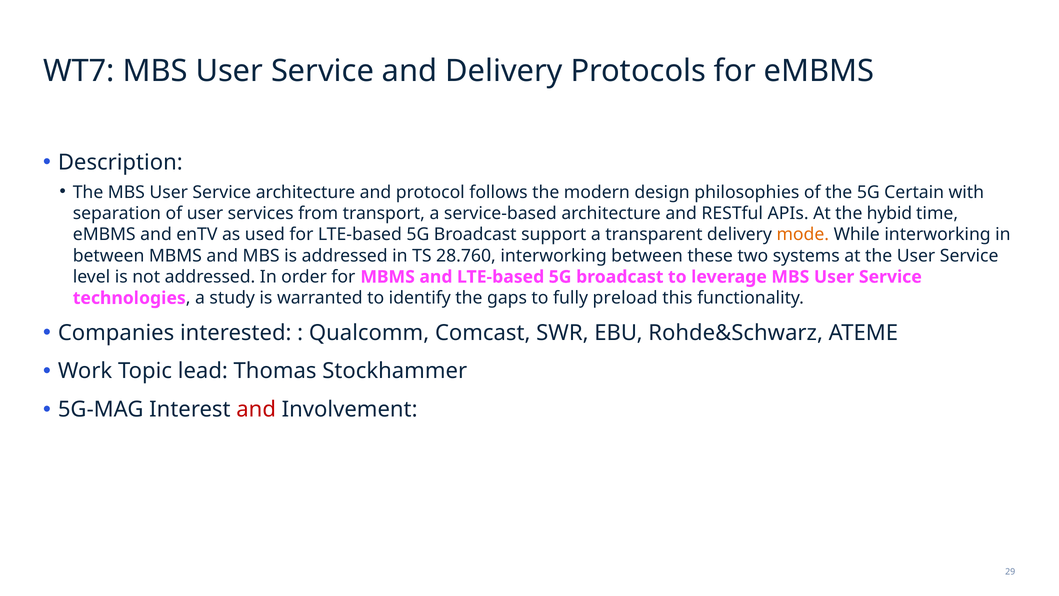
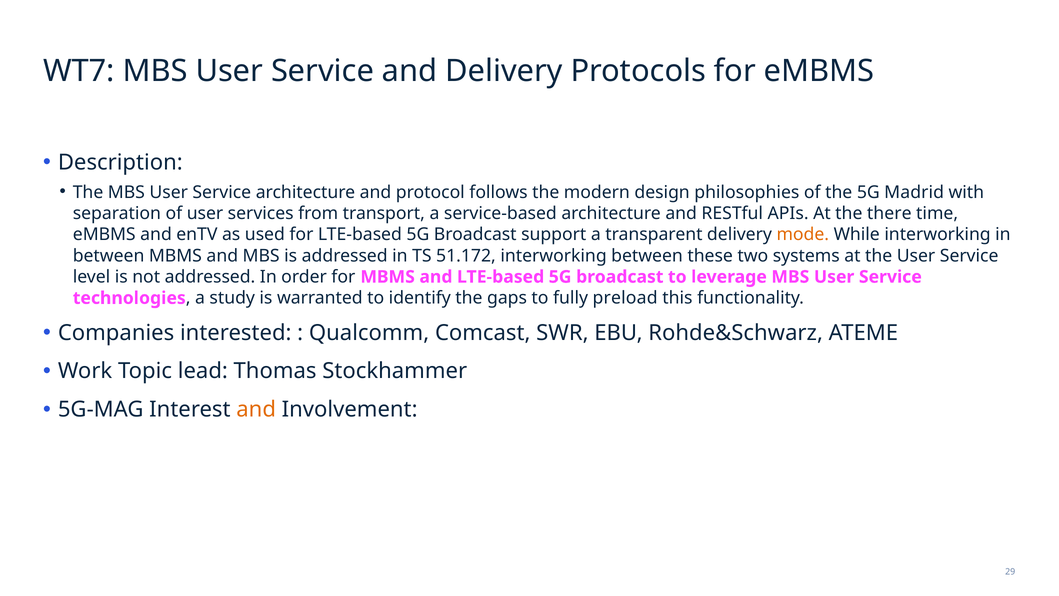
Certain: Certain -> Madrid
hybid: hybid -> there
28.760: 28.760 -> 51.172
and at (256, 409) colour: red -> orange
